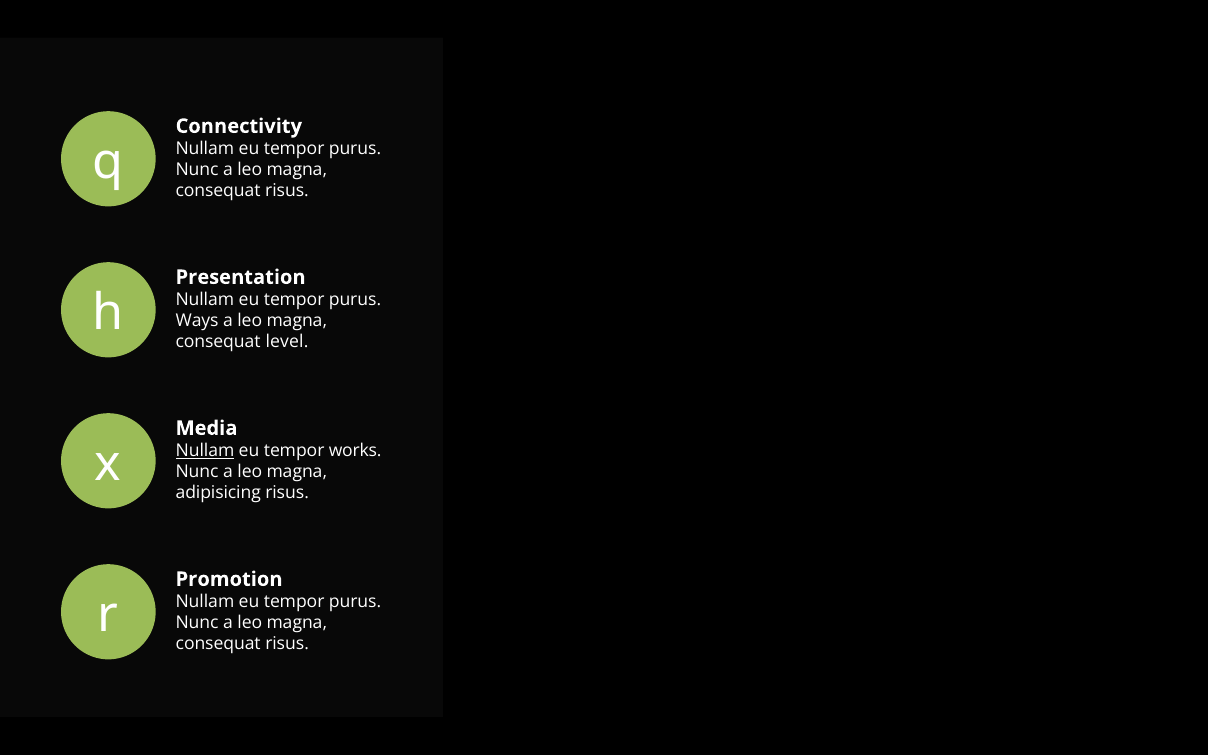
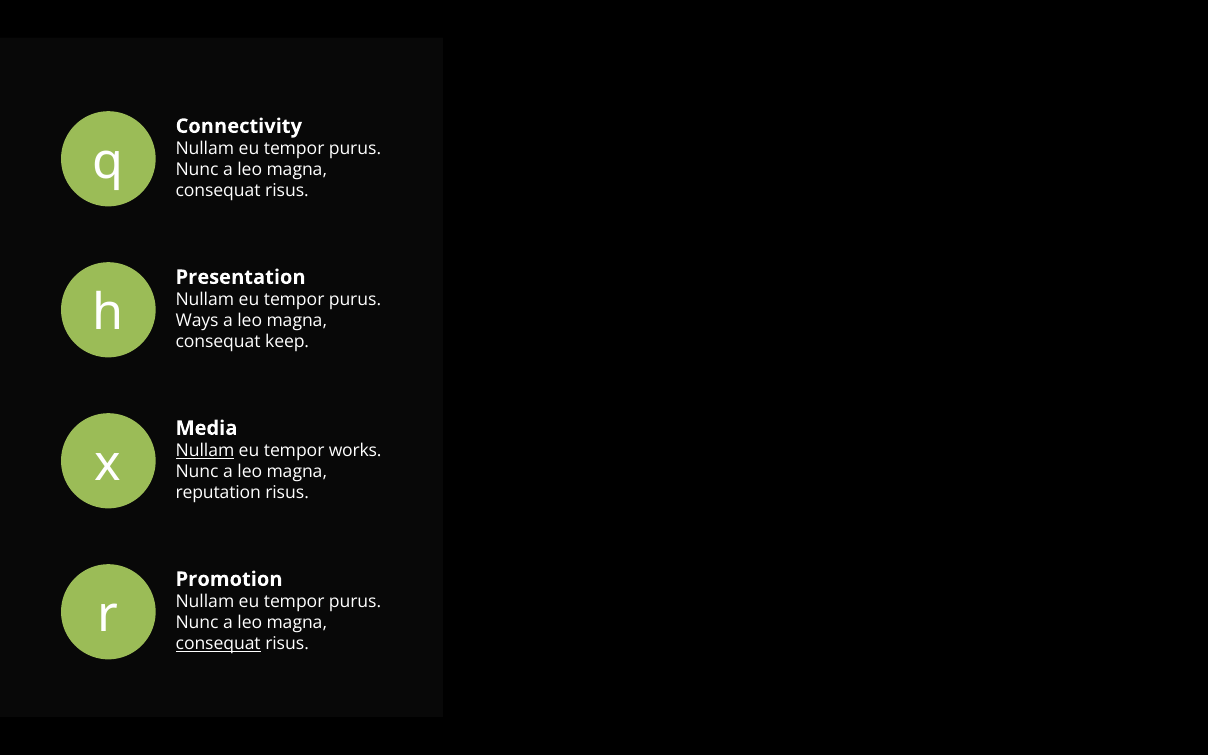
level: level -> keep
adipisicing: adipisicing -> reputation
consequat at (218, 644) underline: none -> present
